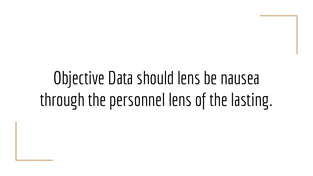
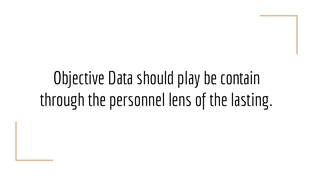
should lens: lens -> play
nausea: nausea -> contain
